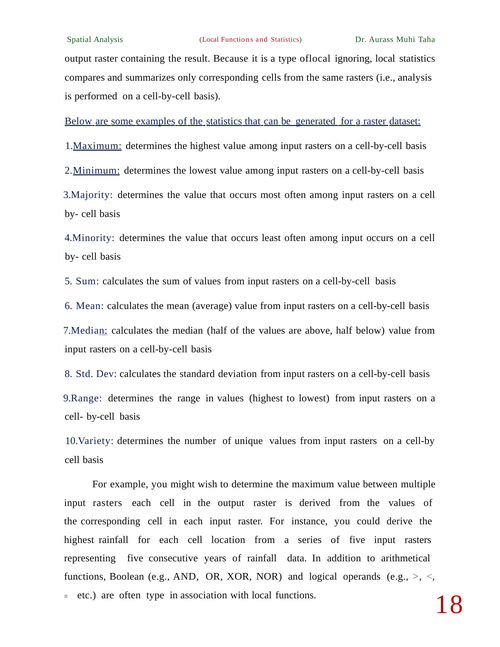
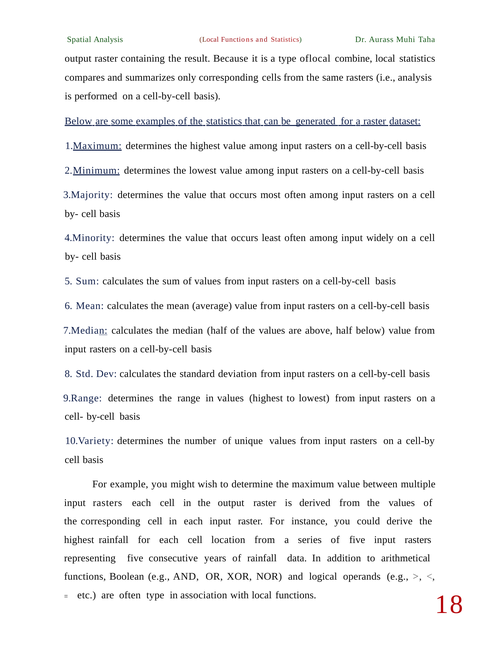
ignoring: ignoring -> combine
input occurs: occurs -> widely
